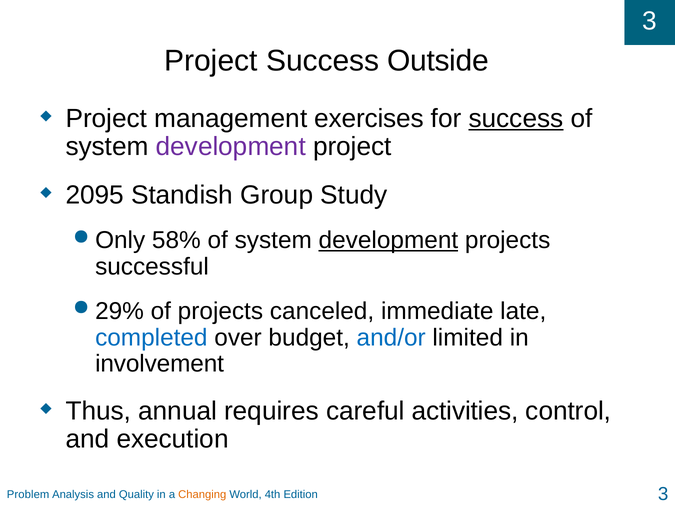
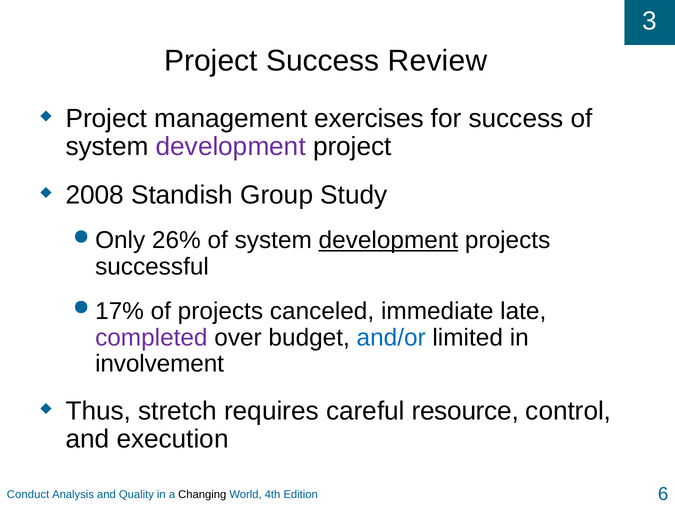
Outside: Outside -> Review
success at (516, 119) underline: present -> none
2095: 2095 -> 2008
58%: 58% -> 26%
29%: 29% -> 17%
completed colour: blue -> purple
annual: annual -> stretch
activities: activities -> resource
Problem: Problem -> Conduct
Changing colour: orange -> black
Edition 3: 3 -> 6
